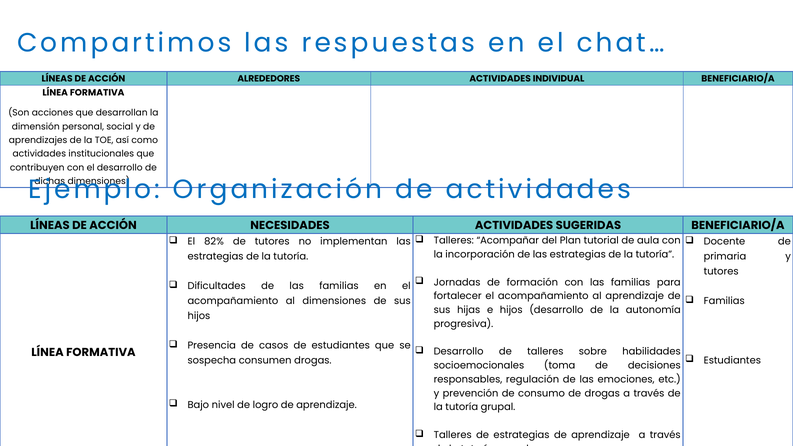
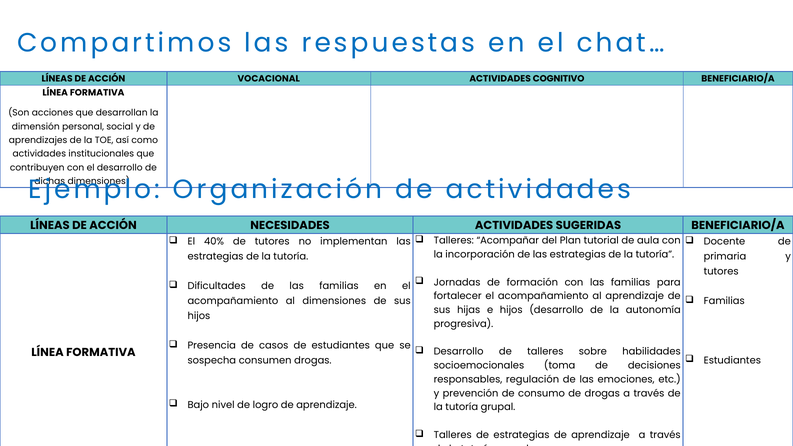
ALREDEDORES: ALREDEDORES -> VOCACIONAL
INDIVIDUAL: INDIVIDUAL -> COGNITIVO
82%: 82% -> 40%
